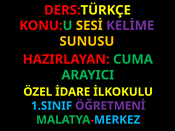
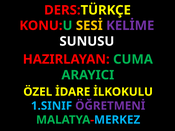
SUNUSU colour: yellow -> white
